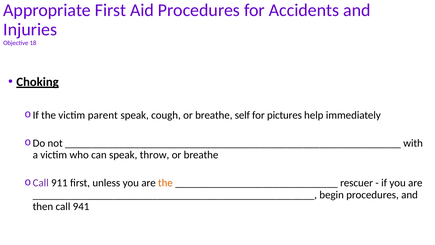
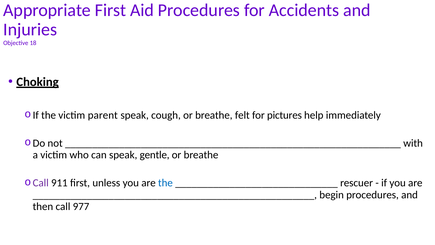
self: self -> felt
throw: throw -> gentle
the at (165, 183) colour: orange -> blue
941: 941 -> 977
